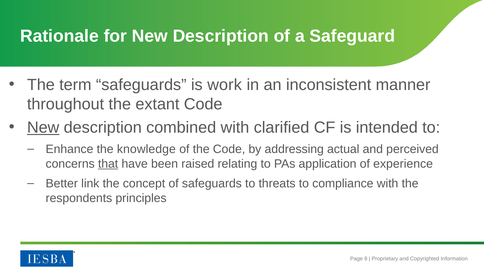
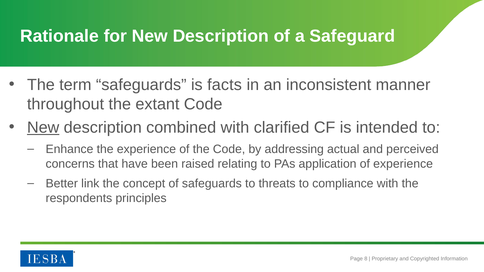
work: work -> facts
the knowledge: knowledge -> experience
that underline: present -> none
